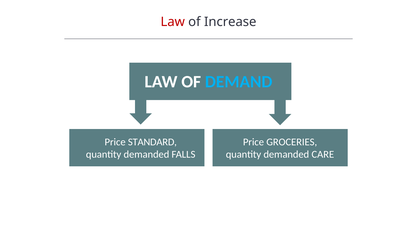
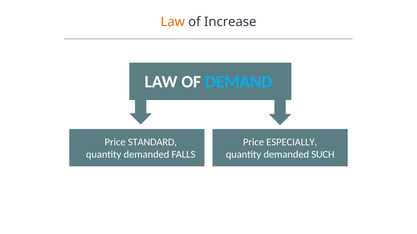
Law at (173, 22) colour: red -> orange
GROCERIES: GROCERIES -> ESPECIALLY
CARE: CARE -> SUCH
